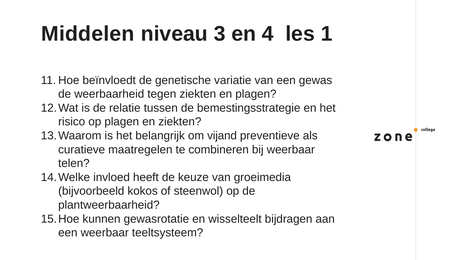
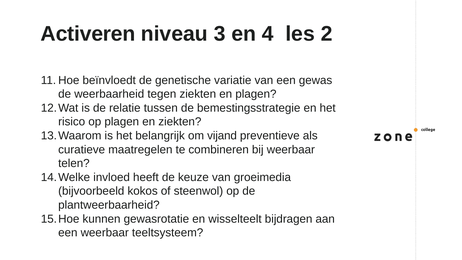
Middelen: Middelen -> Activeren
1: 1 -> 2
